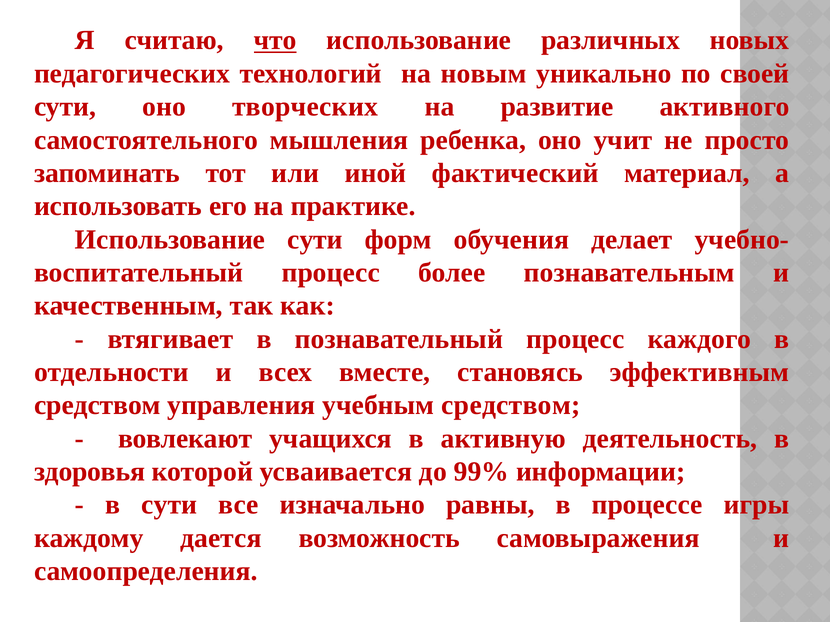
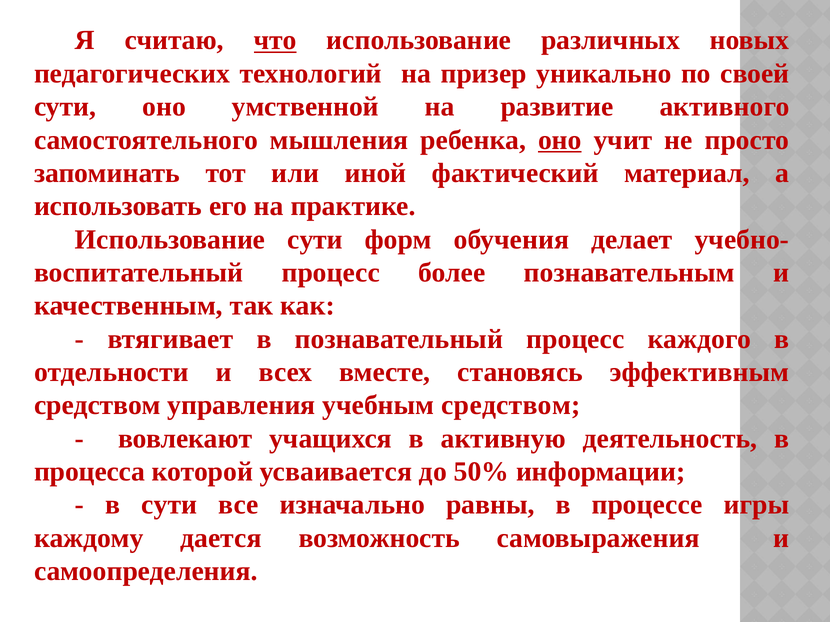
новым: новым -> призер
творческих: творческих -> умственной
оно at (560, 140) underline: none -> present
здоровья: здоровья -> процесса
99%: 99% -> 50%
